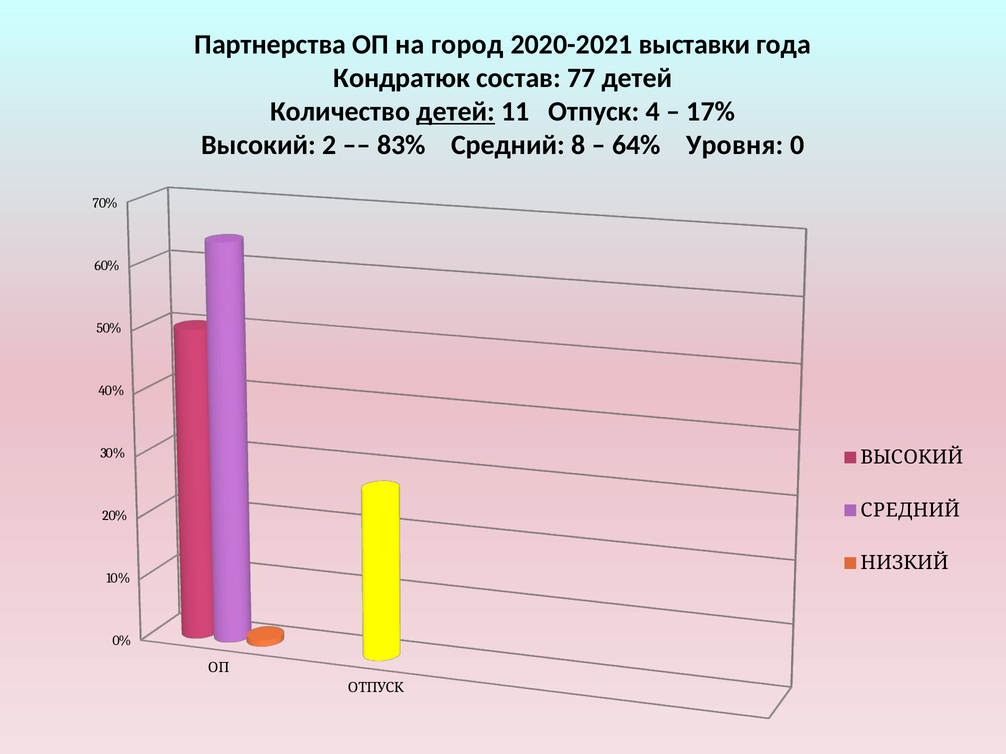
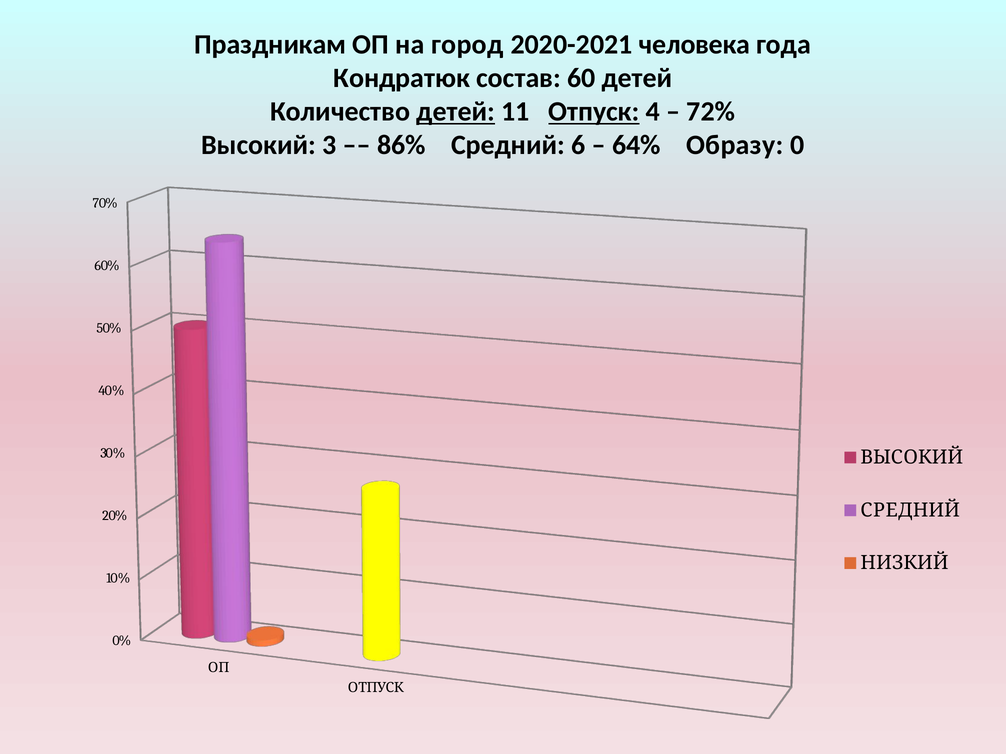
Партнерства: Партнерства -> Праздникам
выставки: выставки -> человека
77: 77 -> 60
Отпуск at (594, 112) underline: none -> present
17%: 17% -> 72%
2: 2 -> 3
83%: 83% -> 86%
8: 8 -> 6
Уровня: Уровня -> Образу
